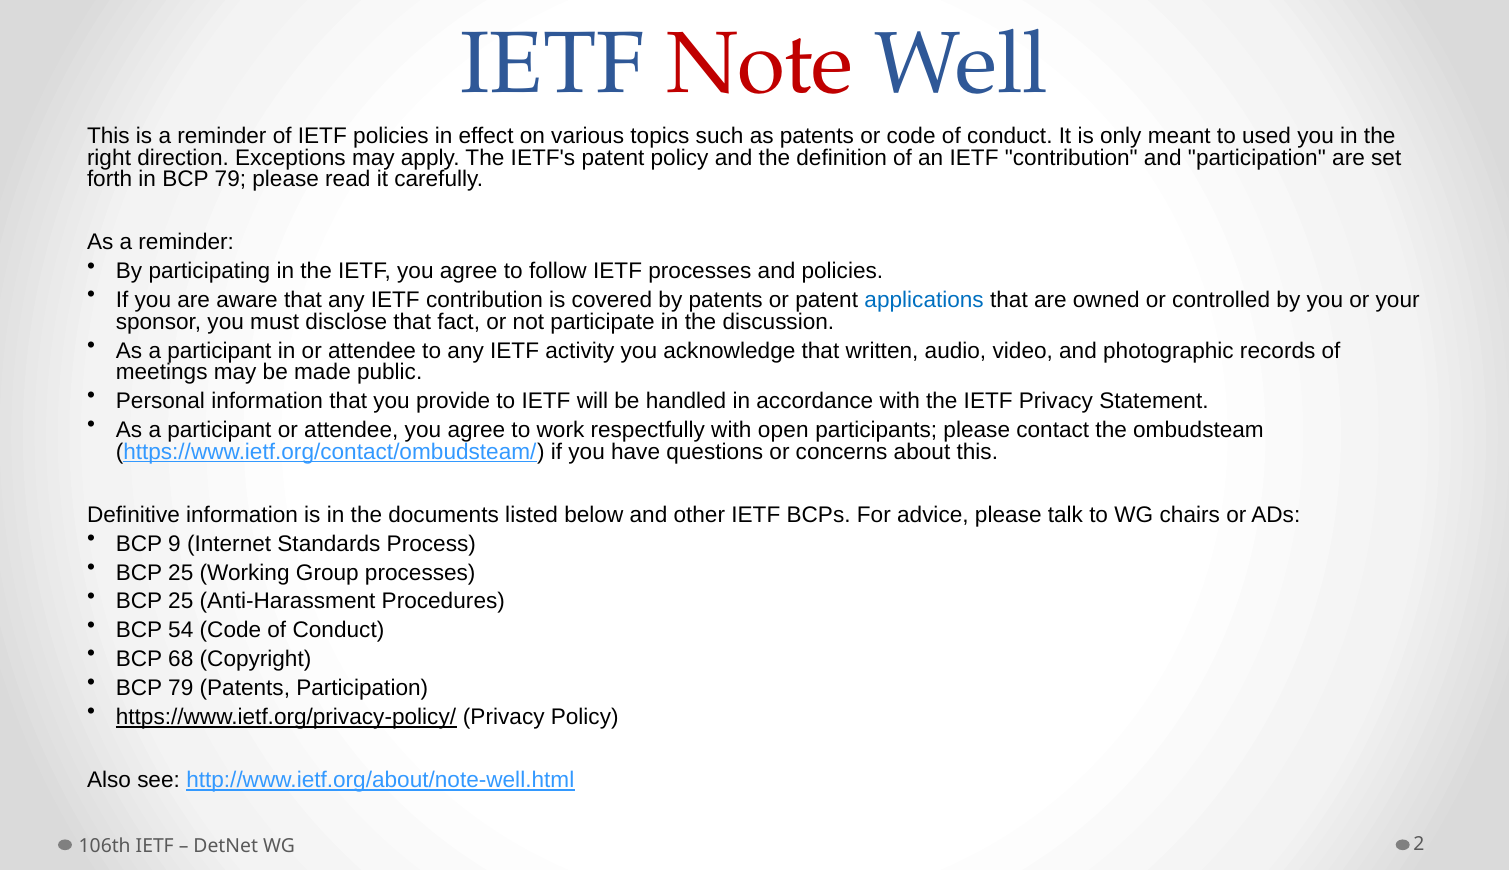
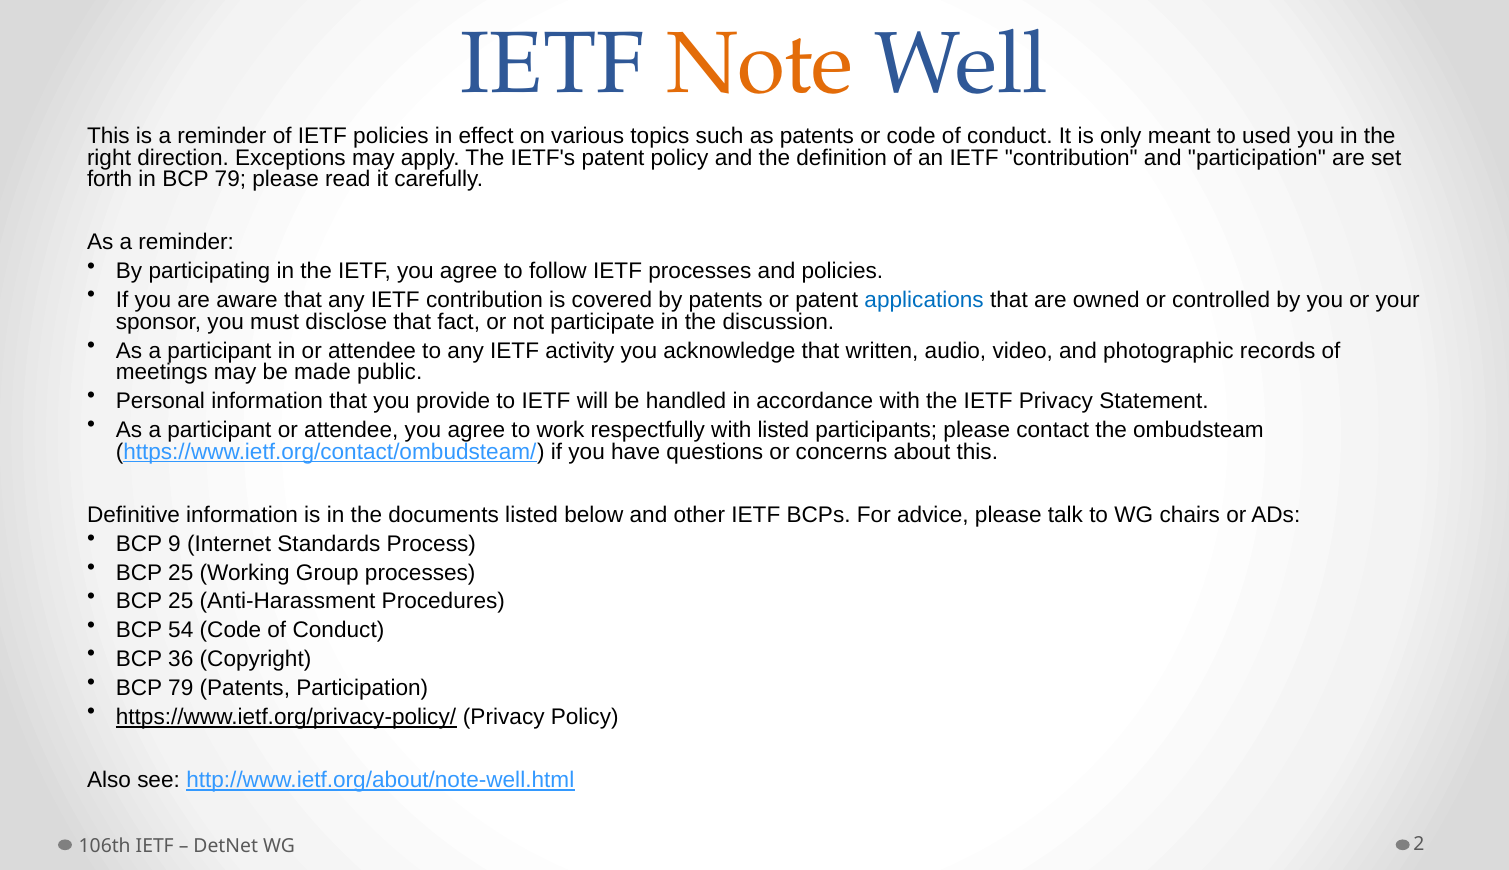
Note colour: red -> orange
with open: open -> listed
68: 68 -> 36
